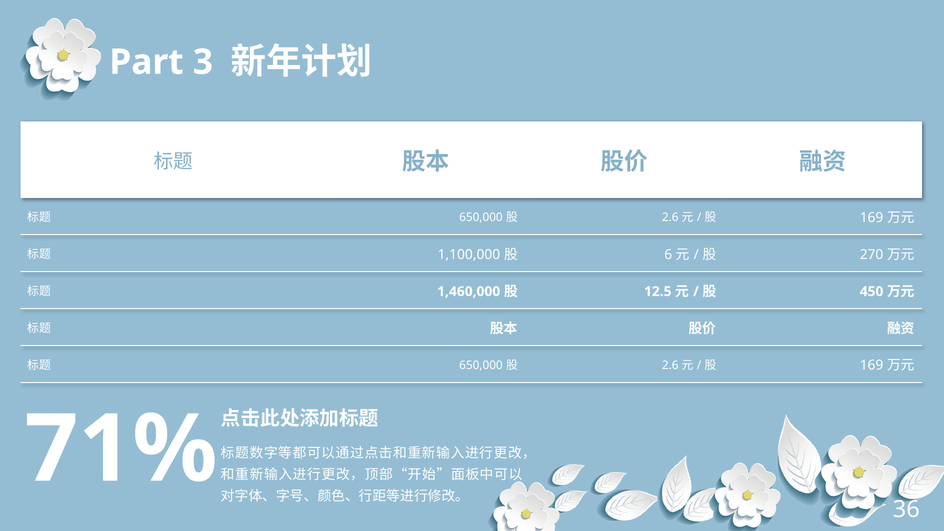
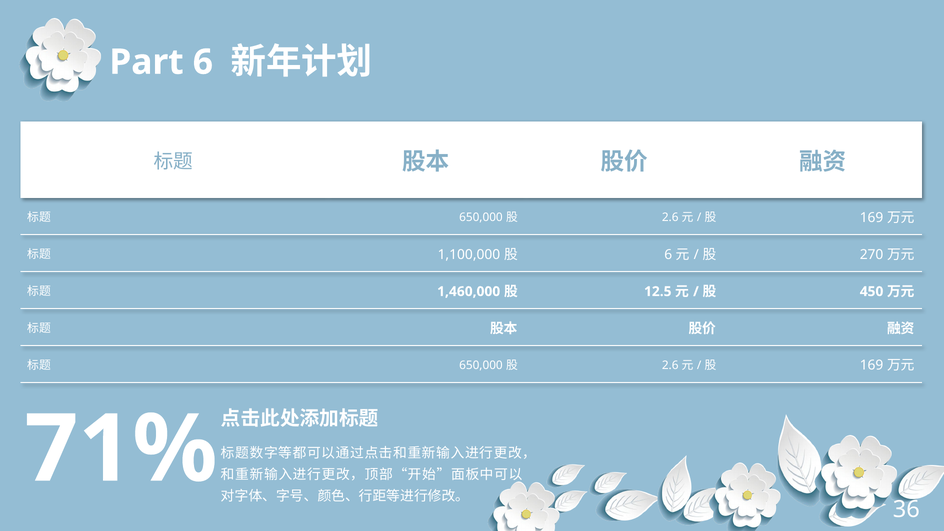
Part 3: 3 -> 6
